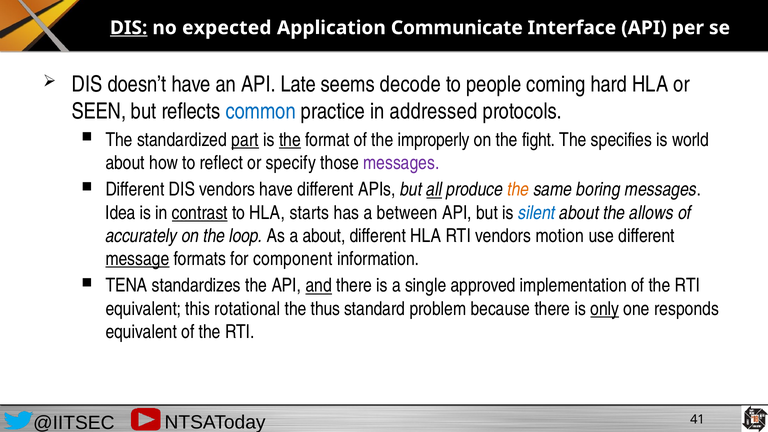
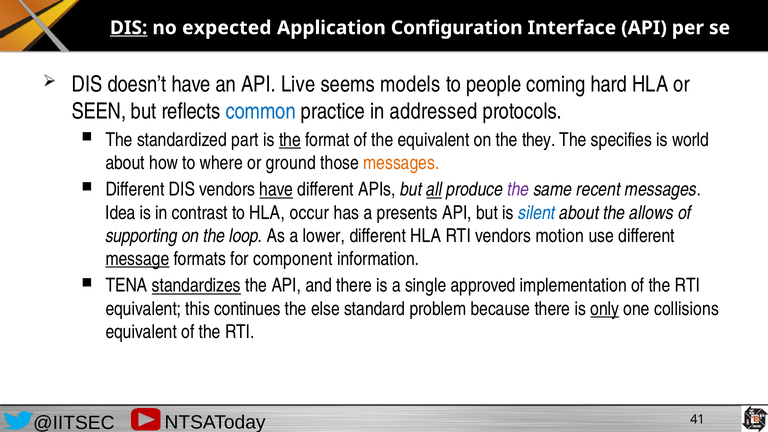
Communicate: Communicate -> Configuration
Late: Late -> Live
decode: decode -> models
part underline: present -> none
the improperly: improperly -> equivalent
fight: fight -> they
reflect: reflect -> where
specify: specify -> ground
messages at (401, 163) colour: purple -> orange
have at (276, 190) underline: none -> present
the at (518, 190) colour: orange -> purple
boring: boring -> recent
contrast underline: present -> none
starts: starts -> occur
between: between -> presents
accurately: accurately -> supporting
a about: about -> lower
standardizes underline: none -> present
and underline: present -> none
rotational: rotational -> continues
thus: thus -> else
responds: responds -> collisions
